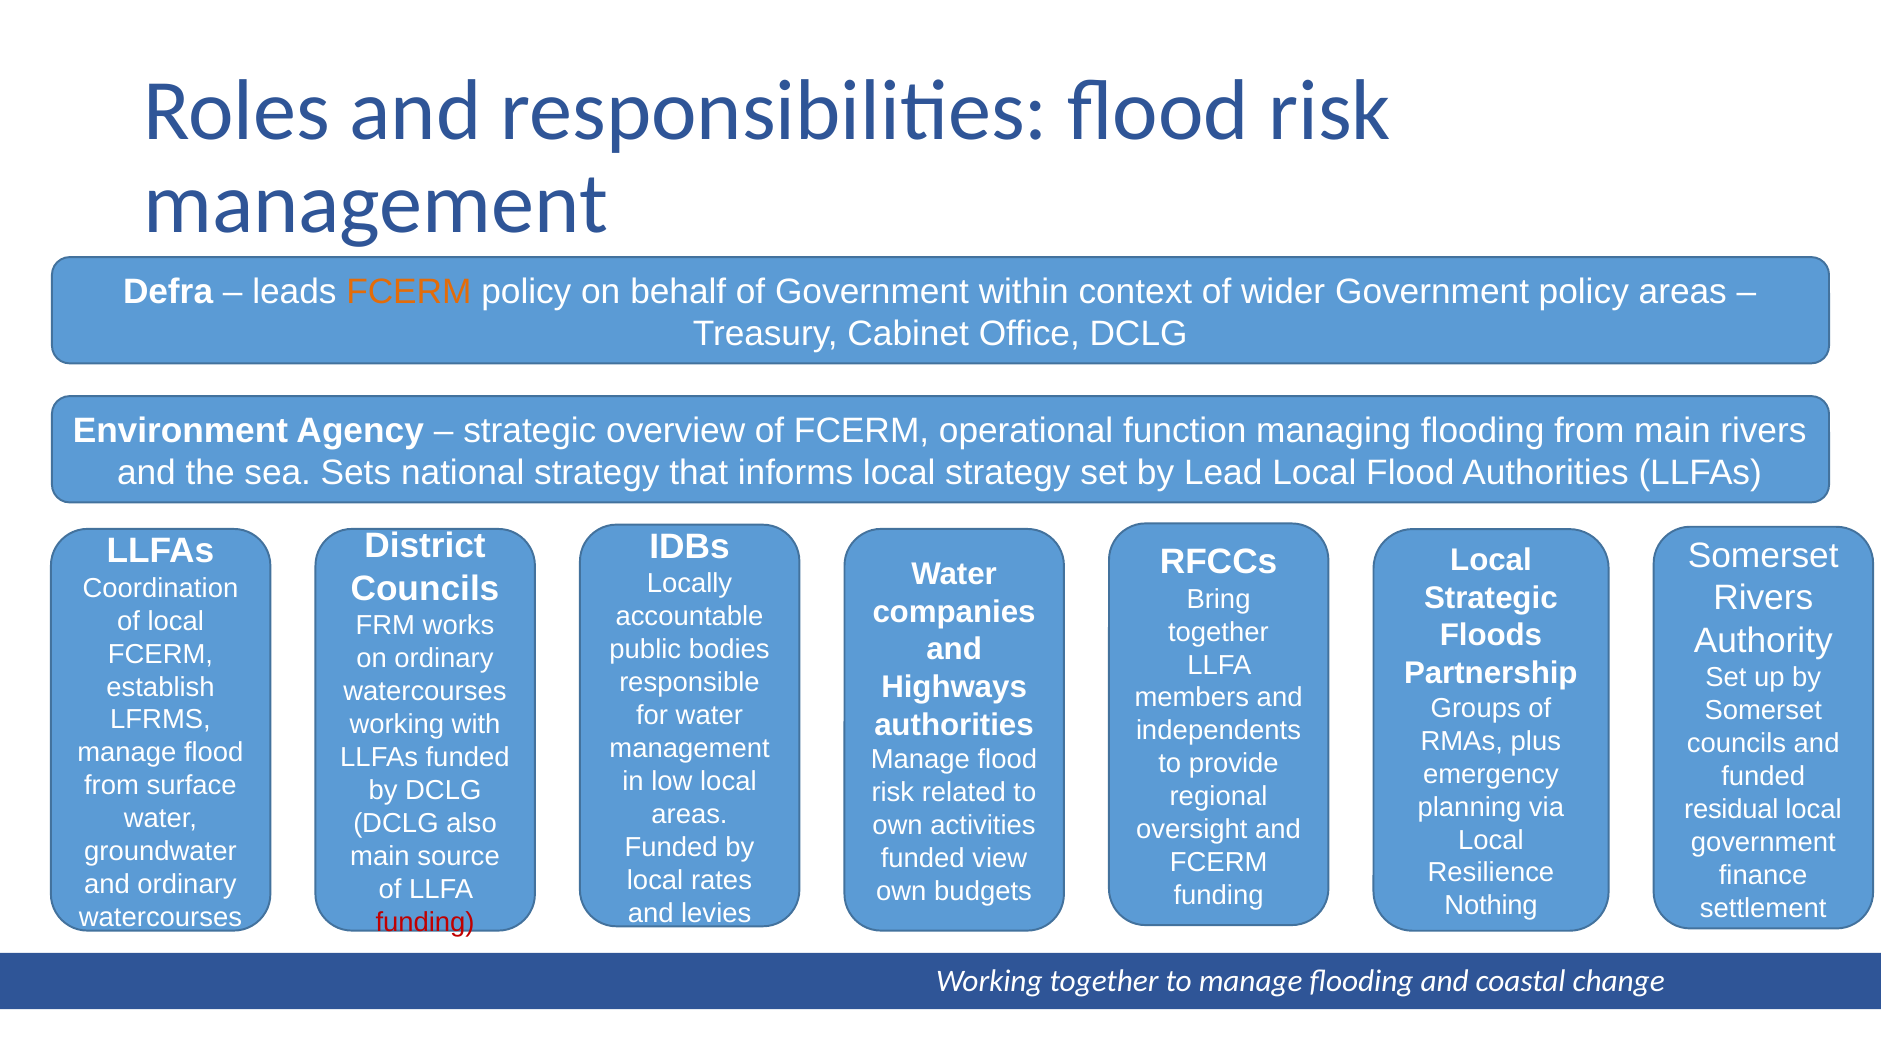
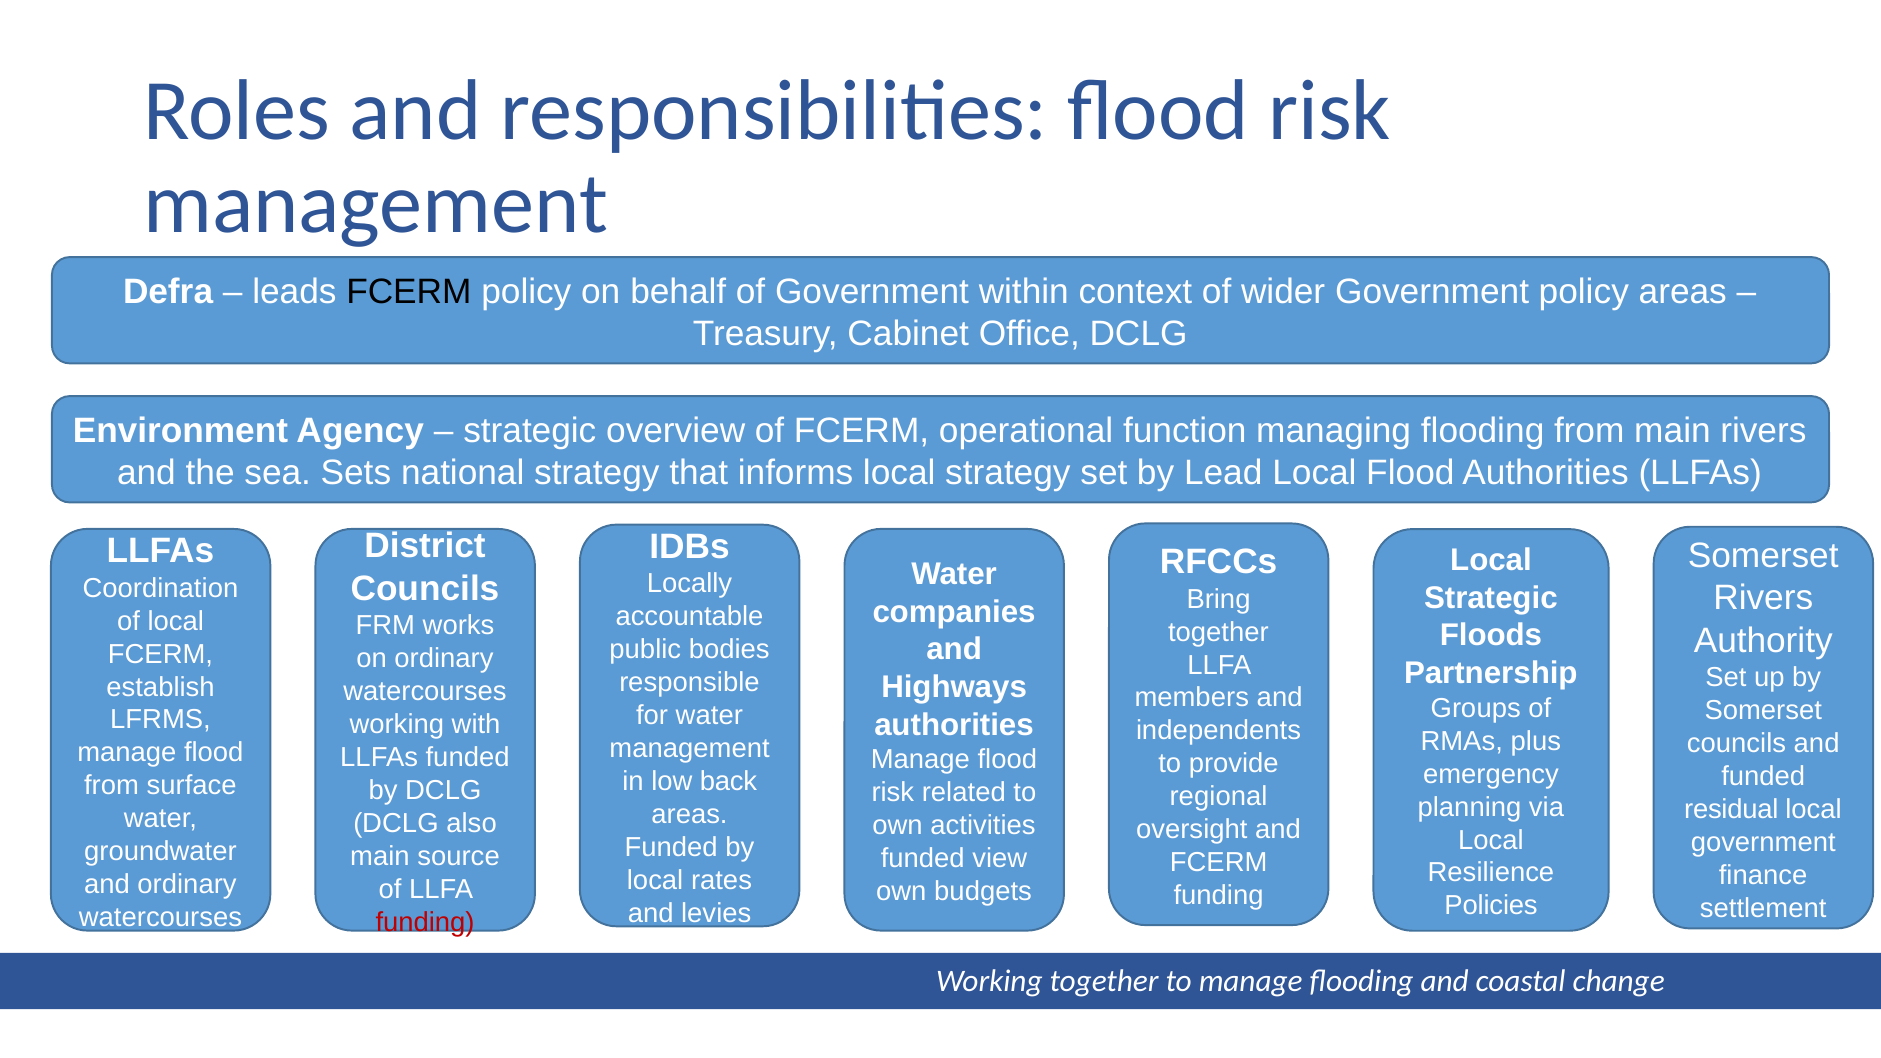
FCERM at (409, 292) colour: orange -> black
low local: local -> back
Nothing: Nothing -> Policies
